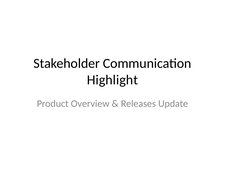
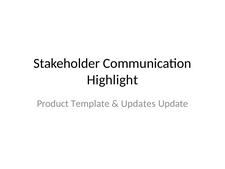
Overview: Overview -> Template
Releases: Releases -> Updates
